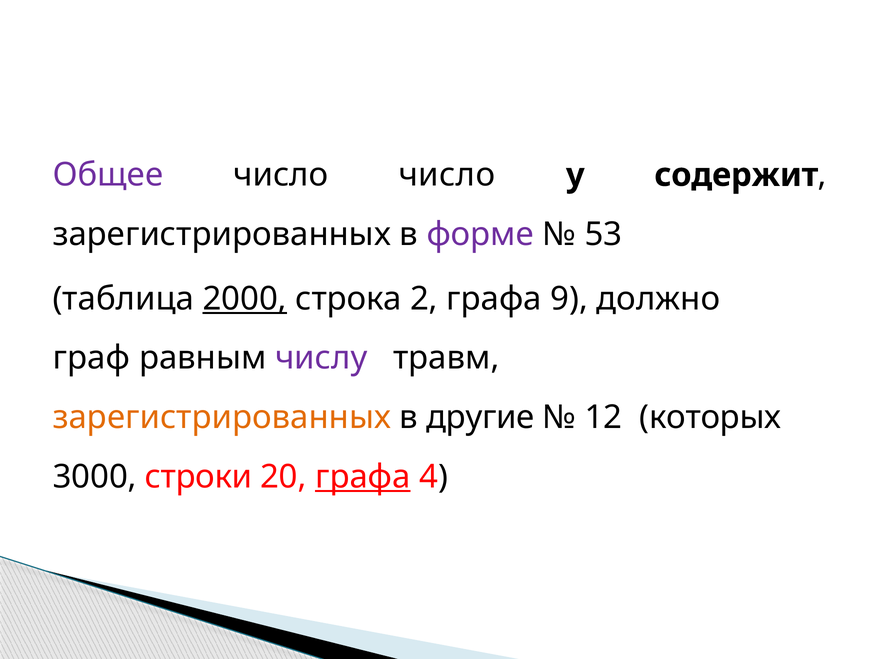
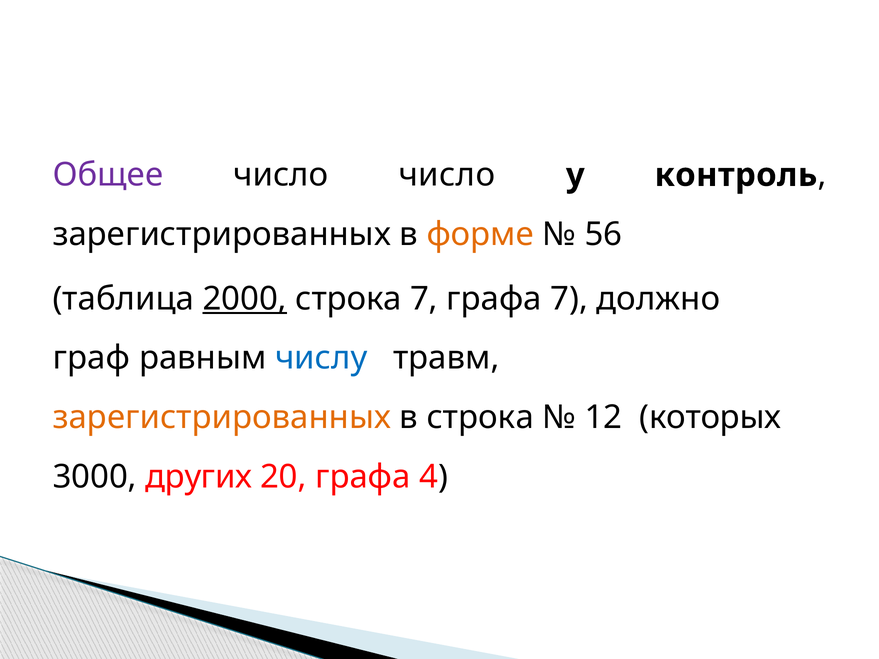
содержит: содержит -> контроль
форме colour: purple -> orange
53: 53 -> 56
строка 2: 2 -> 7
графа 9: 9 -> 7
числу colour: purple -> blue
в другие: другие -> строка
строки: строки -> других
графа at (363, 477) underline: present -> none
